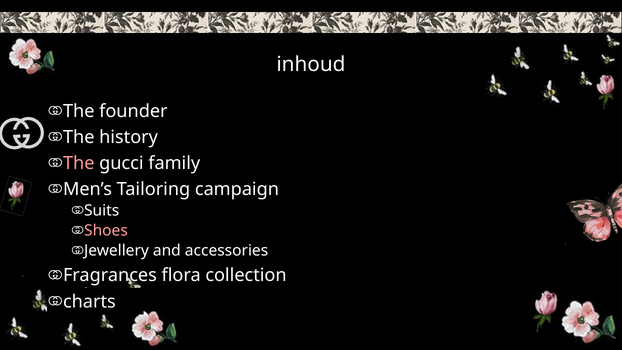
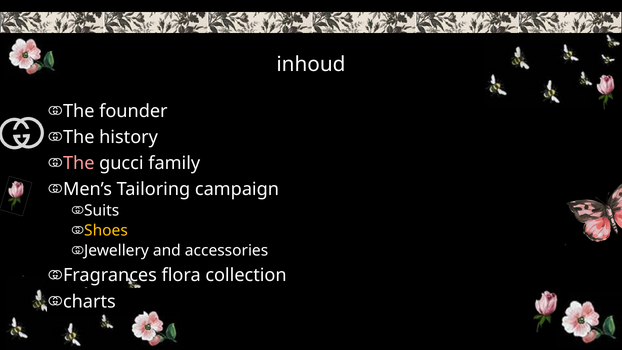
Shoes colour: pink -> yellow
